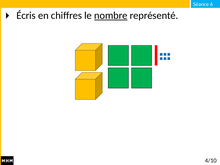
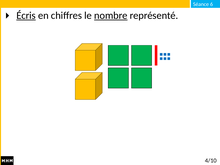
Écris underline: none -> present
